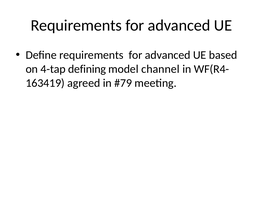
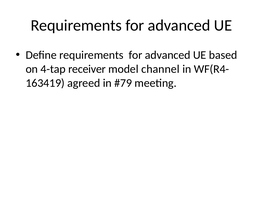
defining: defining -> receiver
